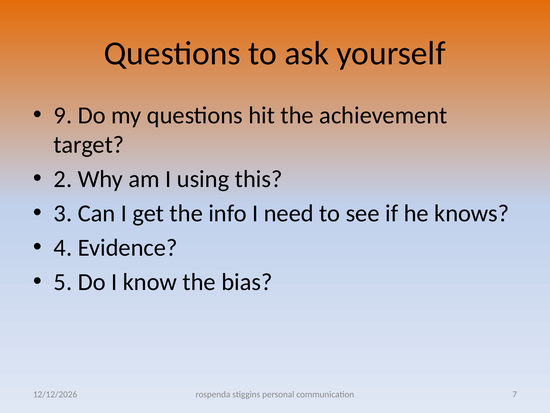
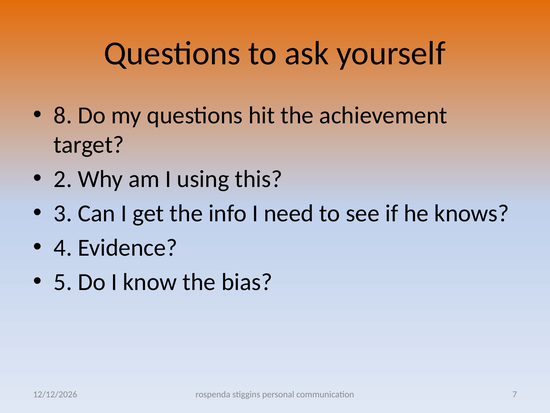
9: 9 -> 8
